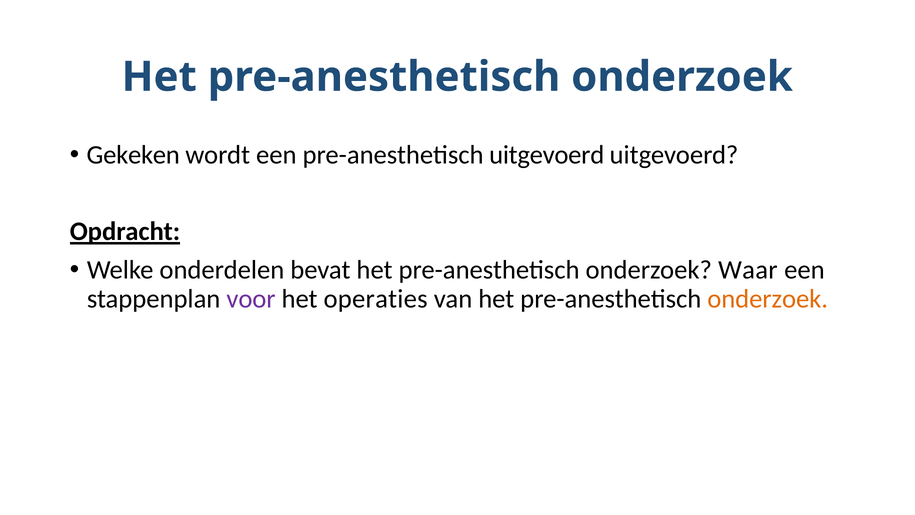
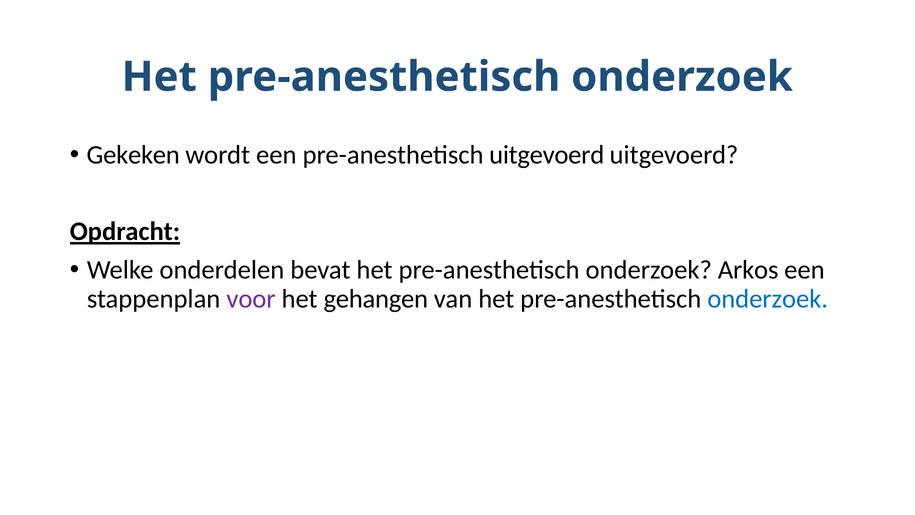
Waar: Waar -> Arkos
operaties: operaties -> gehangen
onderzoek at (768, 299) colour: orange -> blue
